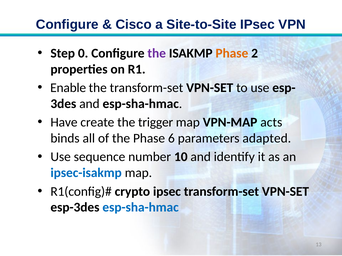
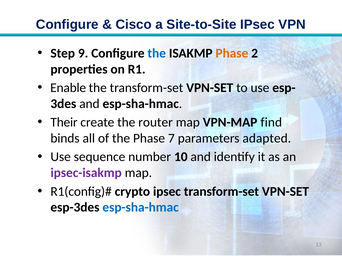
0: 0 -> 9
the at (157, 53) colour: purple -> blue
Have: Have -> Their
trigger: trigger -> router
acts: acts -> find
6: 6 -> 7
ipsec-isakmp colour: blue -> purple
